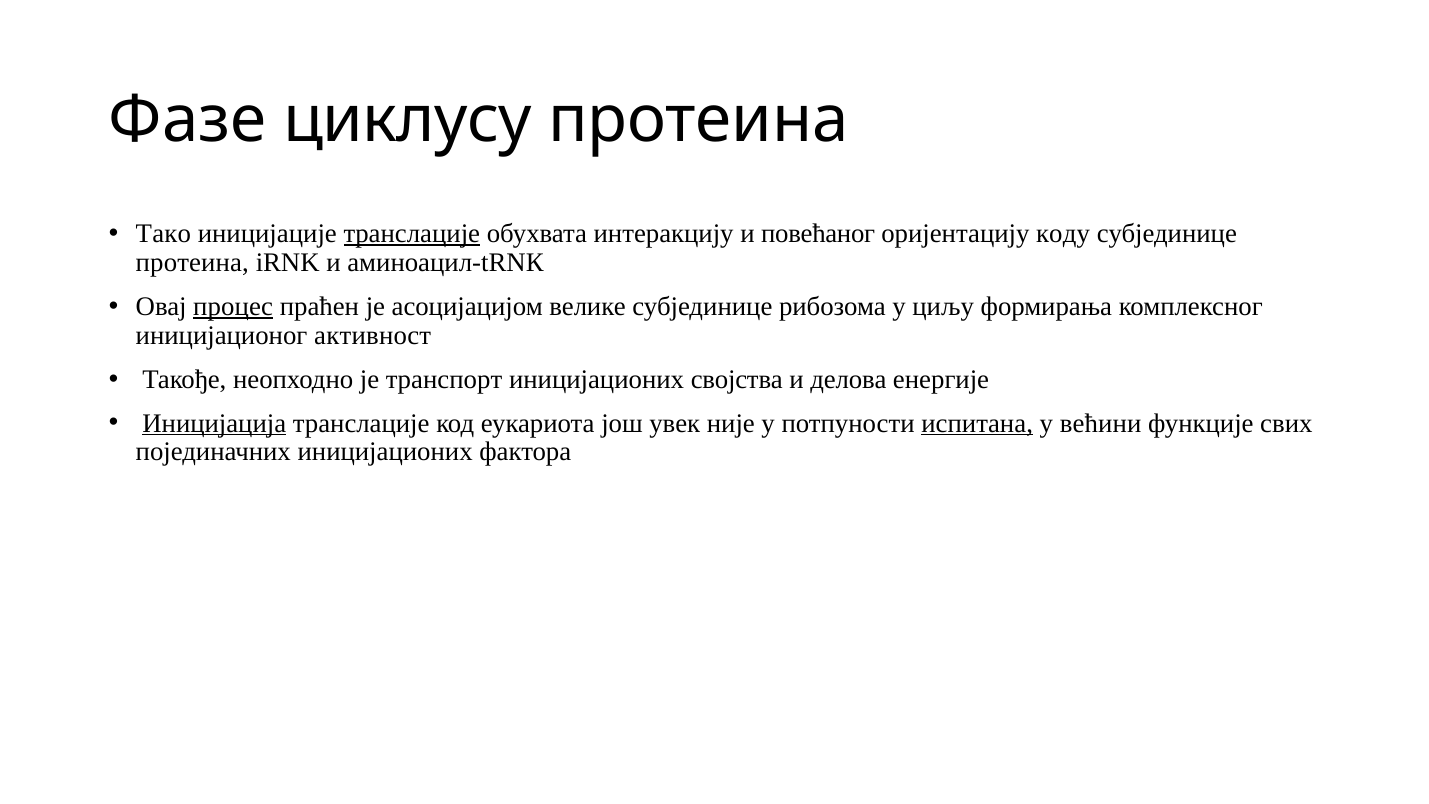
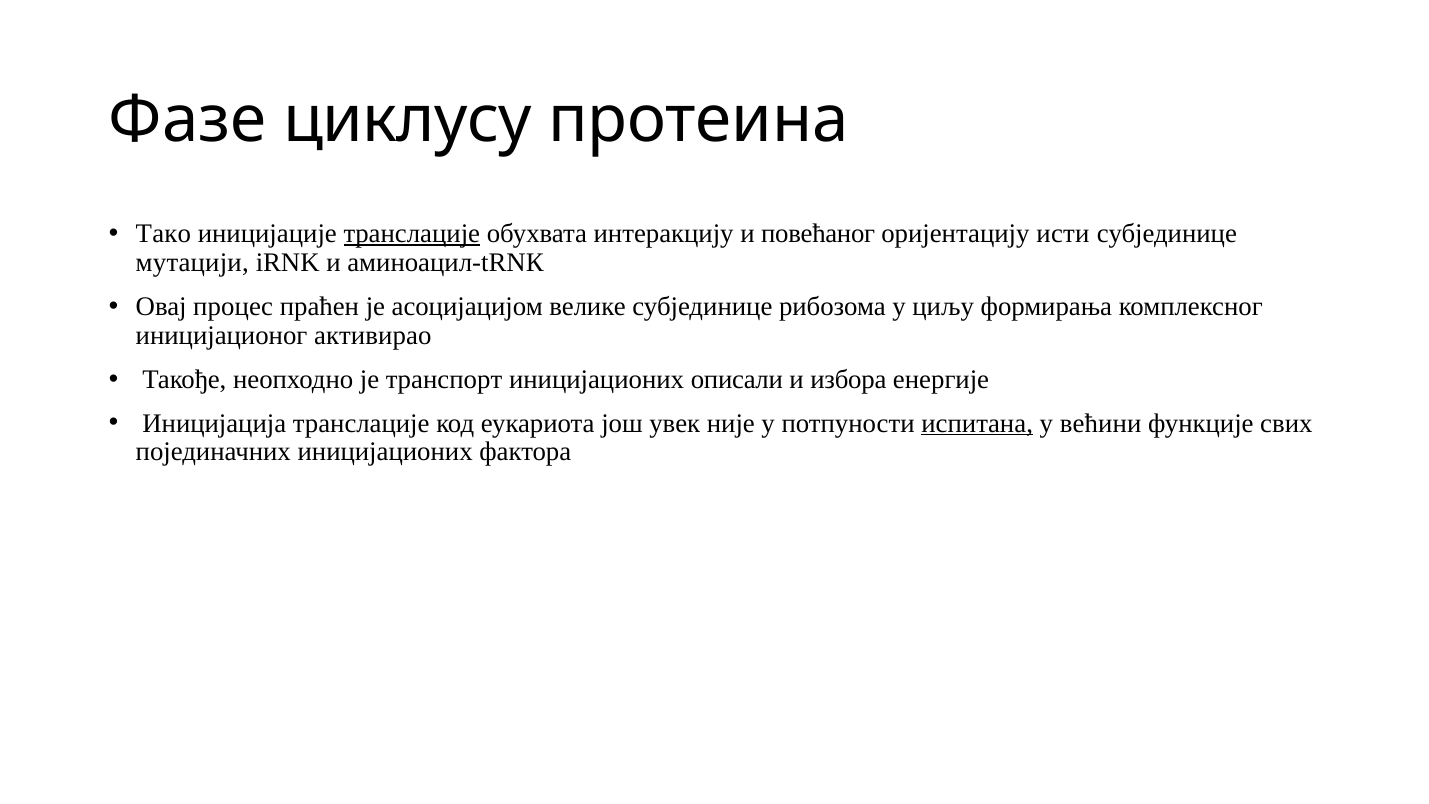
коду: коду -> исти
протеина at (192, 263): протеина -> мутацији
процес underline: present -> none
активност: активност -> активирао
својства: својства -> описали
делова: делова -> избора
Иницијација underline: present -> none
